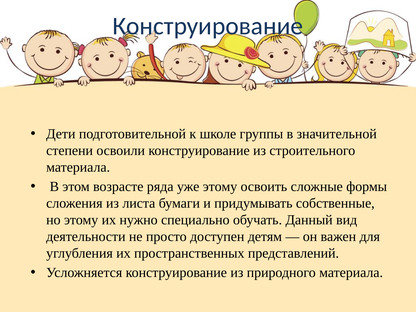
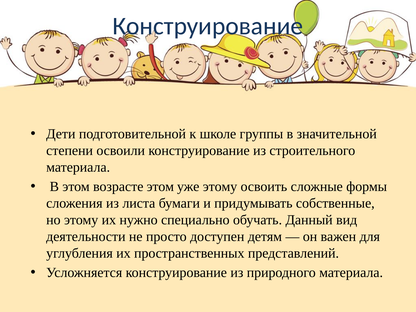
возрасте ряда: ряда -> этом
